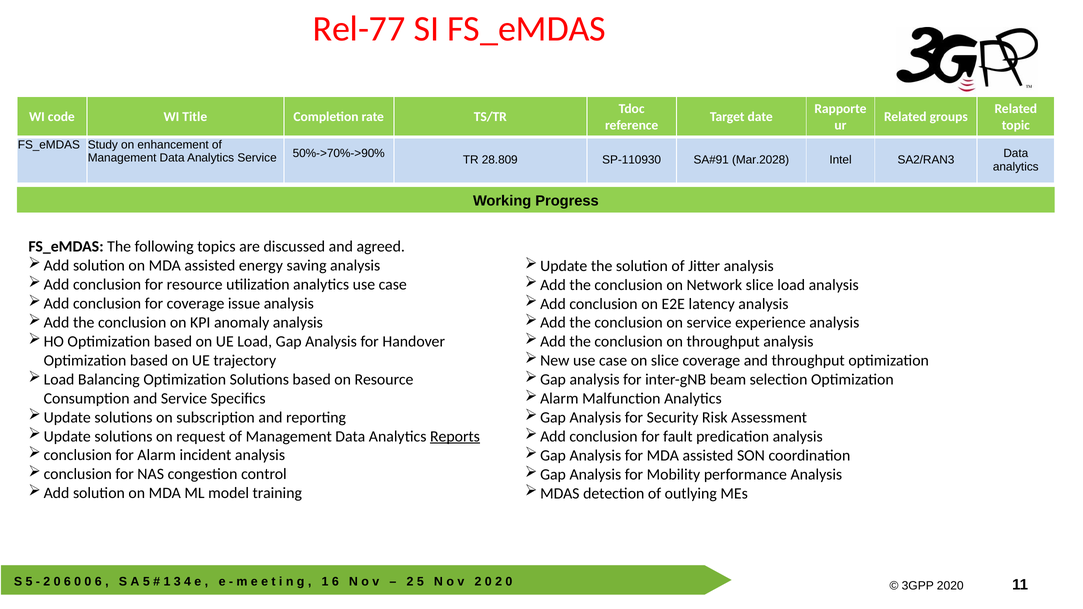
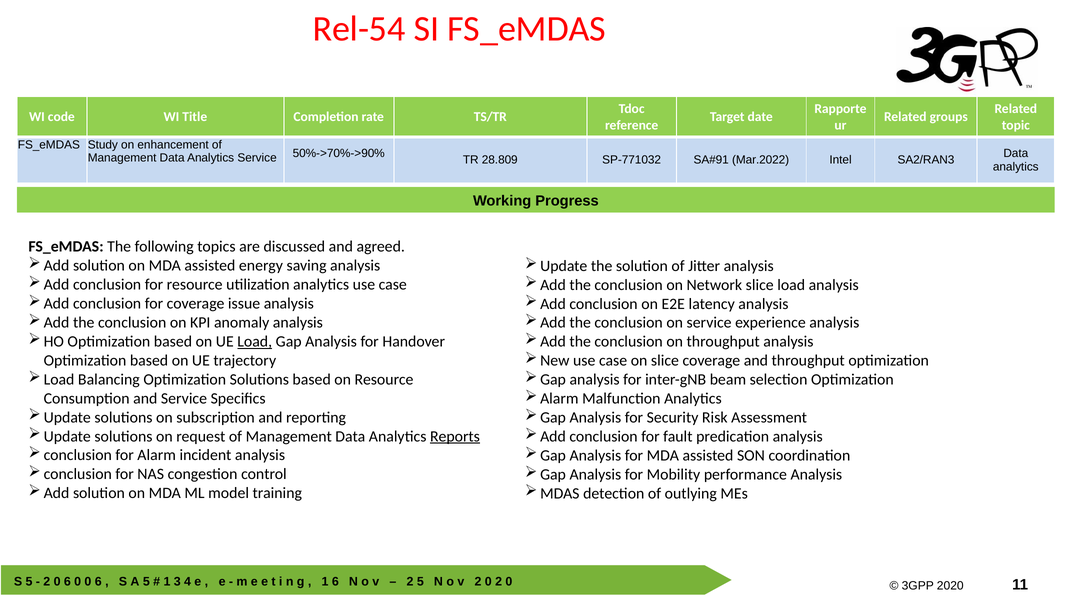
Rel-77: Rel-77 -> Rel-54
SP-110930: SP-110930 -> SP-771032
Mar.2028: Mar.2028 -> Mar.2022
Load at (255, 342) underline: none -> present
